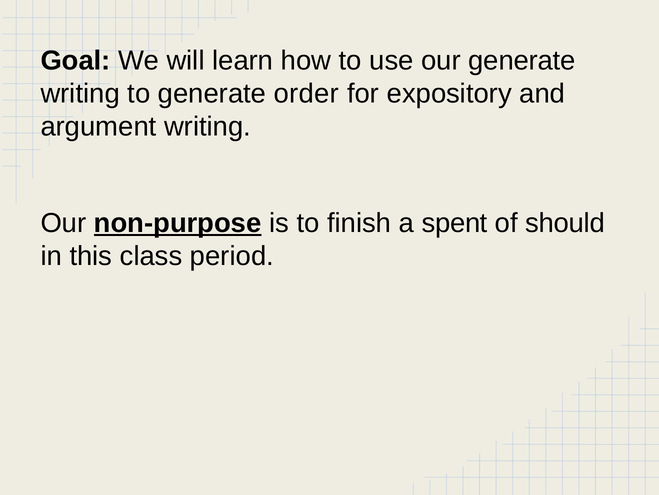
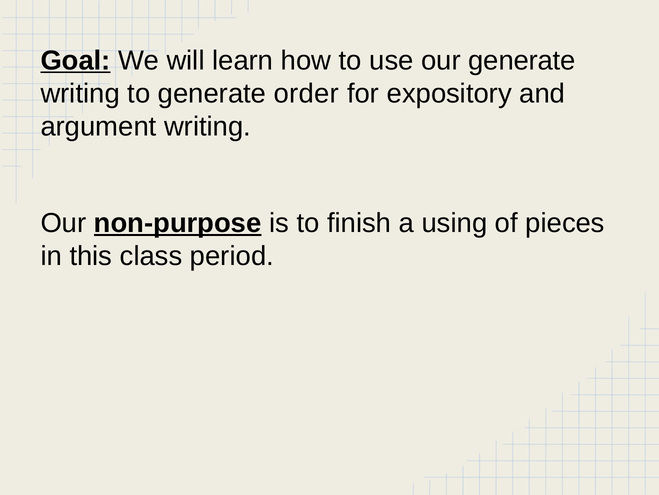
Goal underline: none -> present
spent: spent -> using
should: should -> pieces
